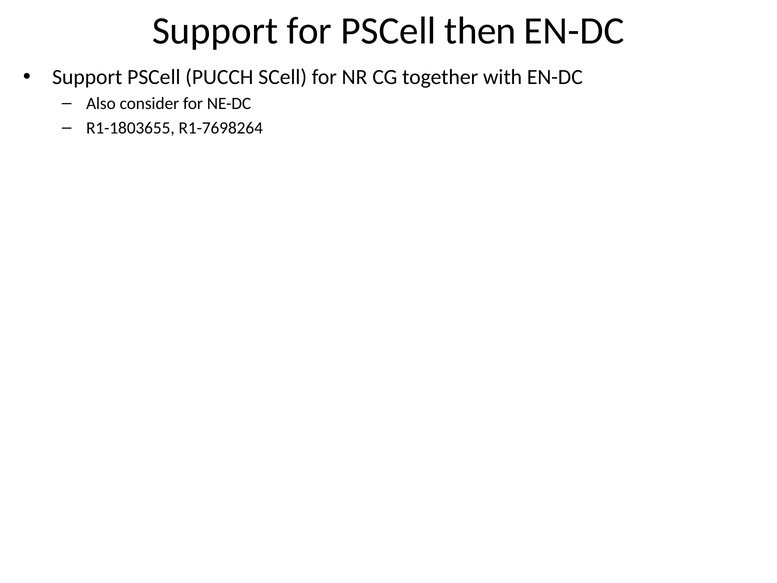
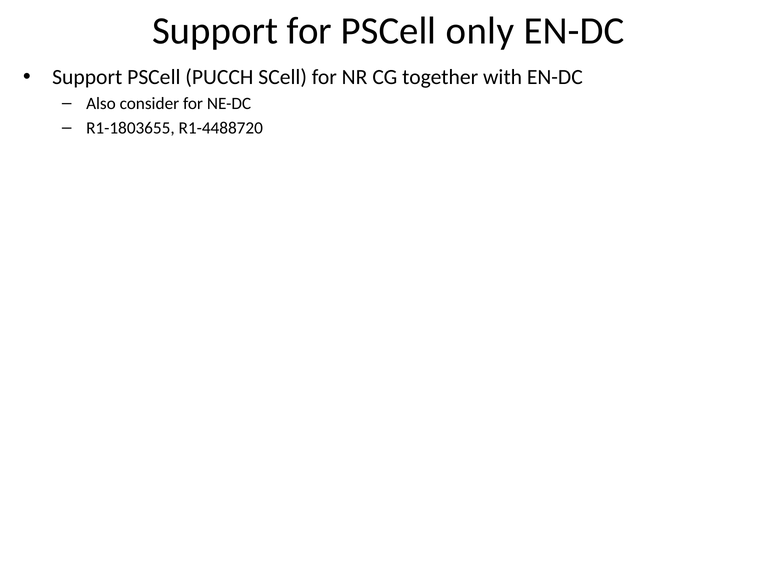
then: then -> only
R1-7698264: R1-7698264 -> R1-4488720
